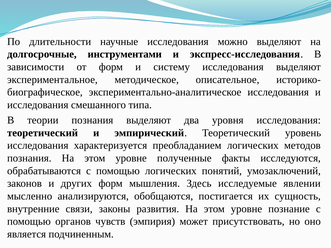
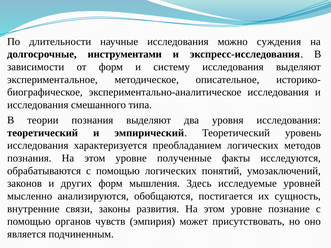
можно выделяют: выделяют -> суждения
явлении: явлении -> уровней
